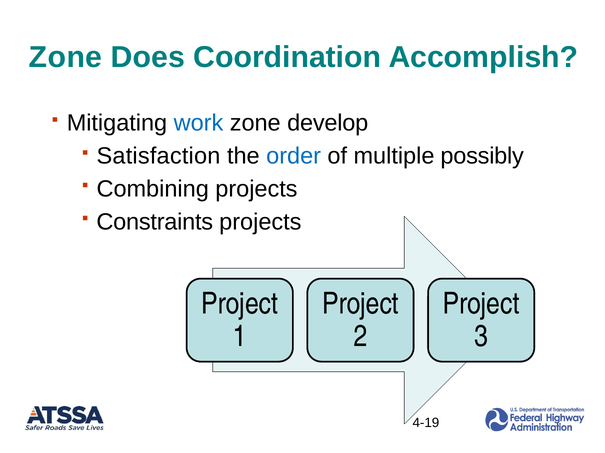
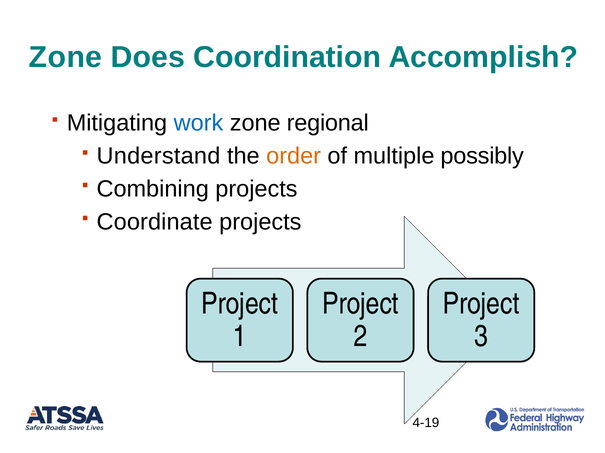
develop: develop -> regional
Satisfaction: Satisfaction -> Understand
order colour: blue -> orange
Constraints: Constraints -> Coordinate
